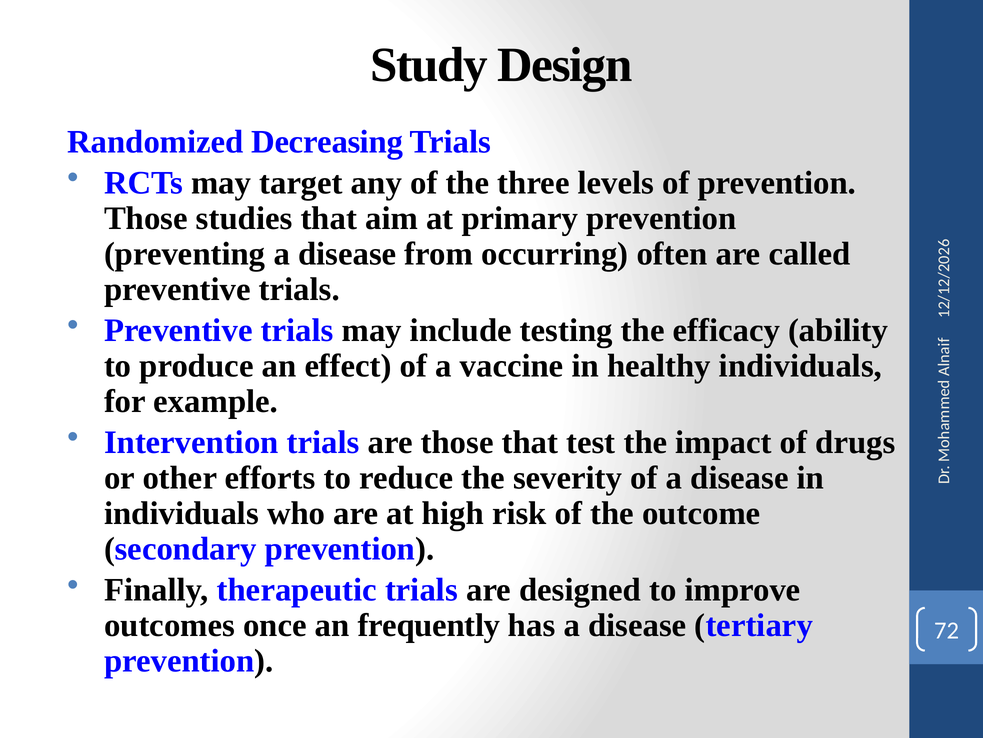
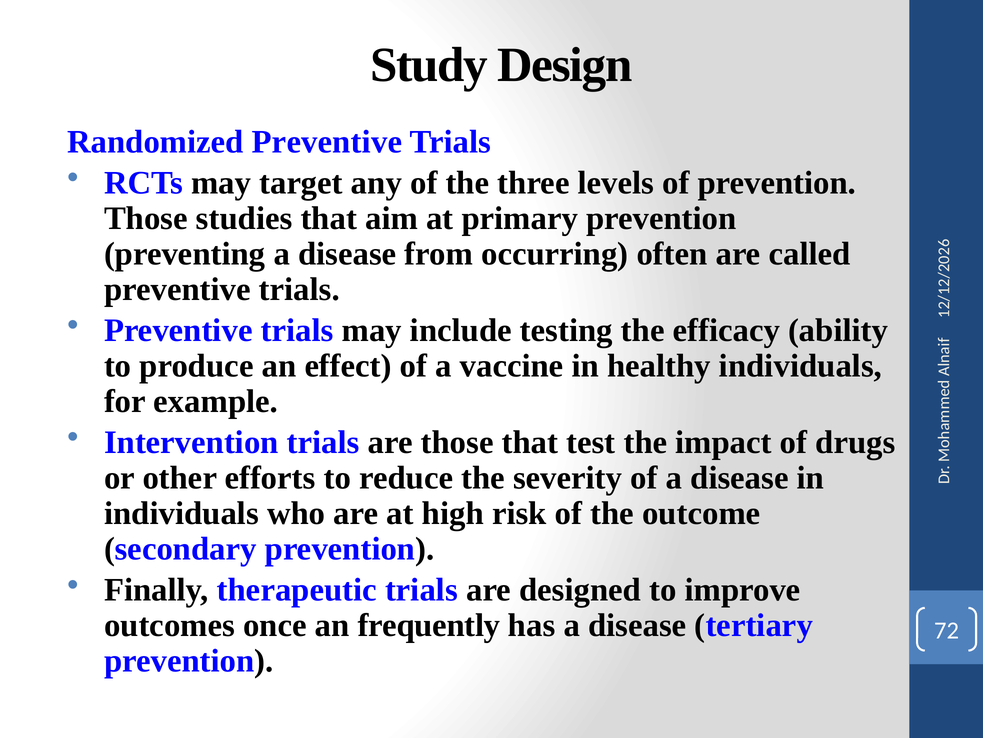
Randomized Decreasing: Decreasing -> Preventive
